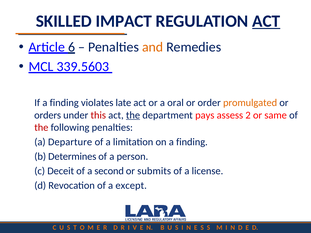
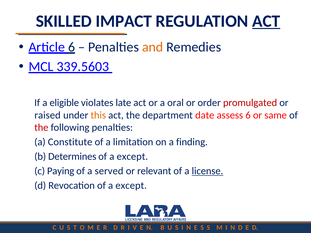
If a finding: finding -> eligible
promulgated colour: orange -> red
orders: orders -> raised
this colour: red -> orange
the at (133, 115) underline: present -> none
pays: pays -> date
assess 2: 2 -> 6
Departure: Departure -> Constitute
person at (132, 157): person -> except
Deceit: Deceit -> Paying
second: second -> served
submits: submits -> relevant
license underline: none -> present
